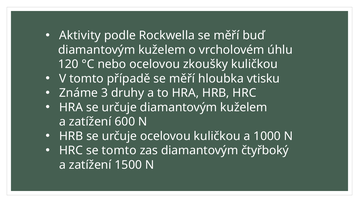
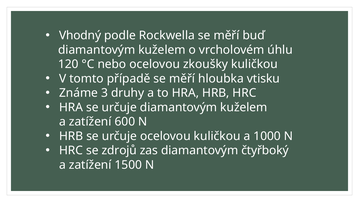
Aktivity: Aktivity -> Vhodný
se tomto: tomto -> zdrojů
